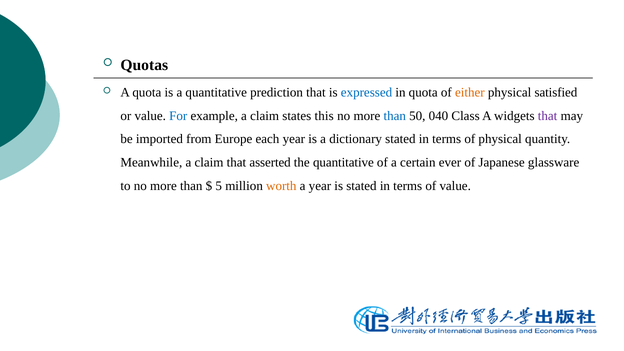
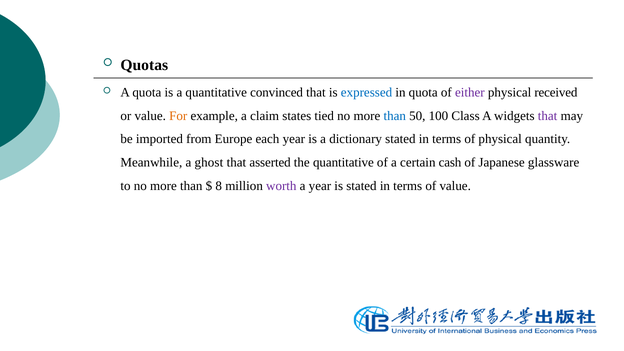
prediction: prediction -> convinced
either colour: orange -> purple
satisfied: satisfied -> received
For colour: blue -> orange
this: this -> tied
040: 040 -> 100
Meanwhile a claim: claim -> ghost
ever: ever -> cash
5: 5 -> 8
worth colour: orange -> purple
